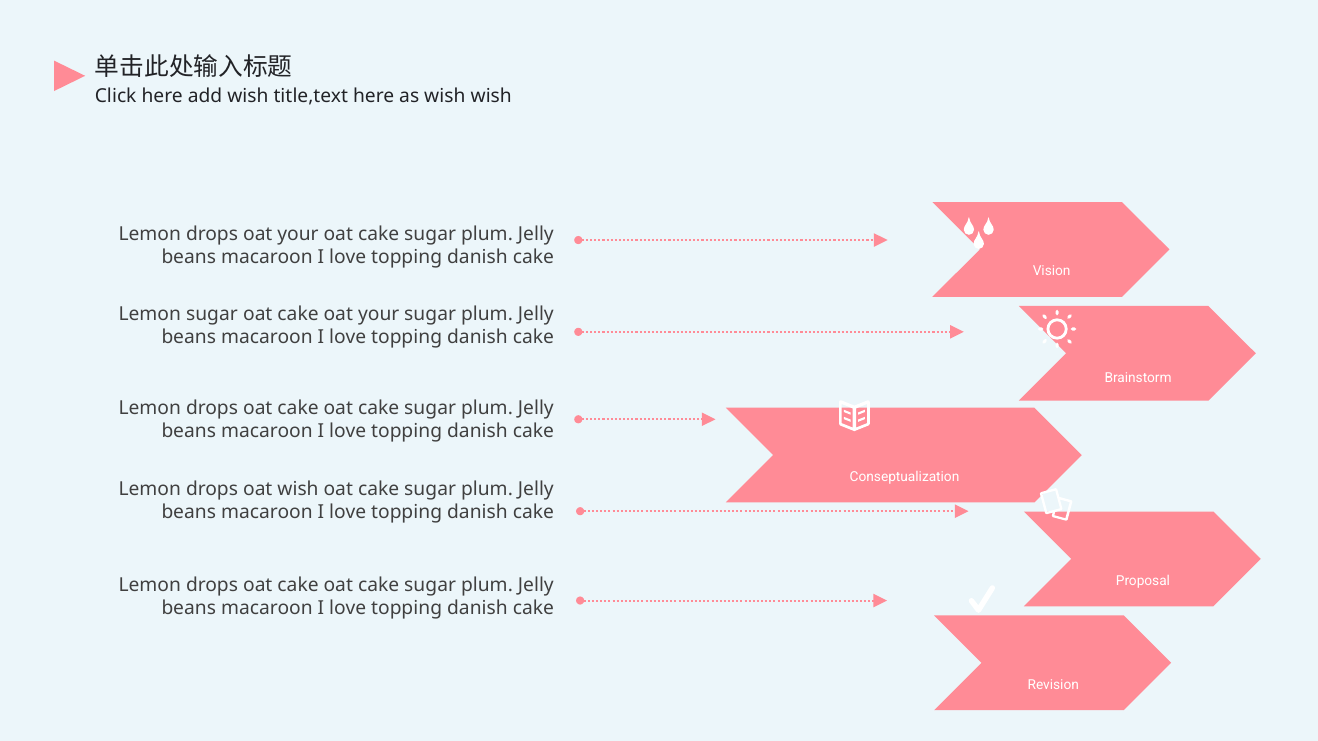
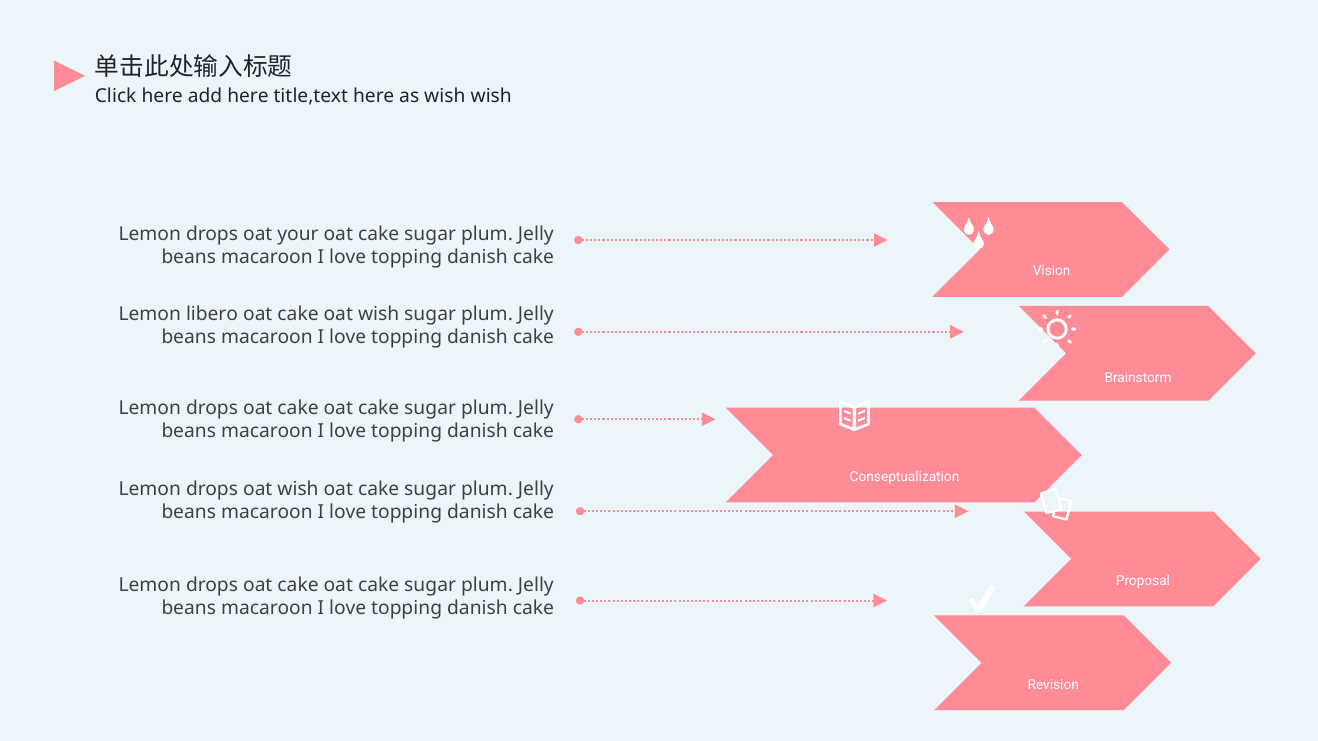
add wish: wish -> here
Lemon sugar: sugar -> libero
cake oat your: your -> wish
